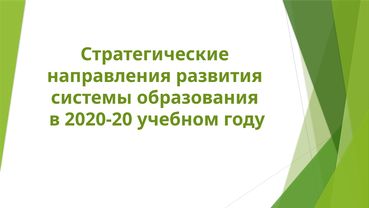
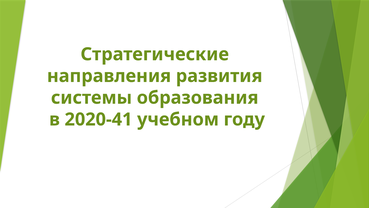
2020-20: 2020-20 -> 2020-41
